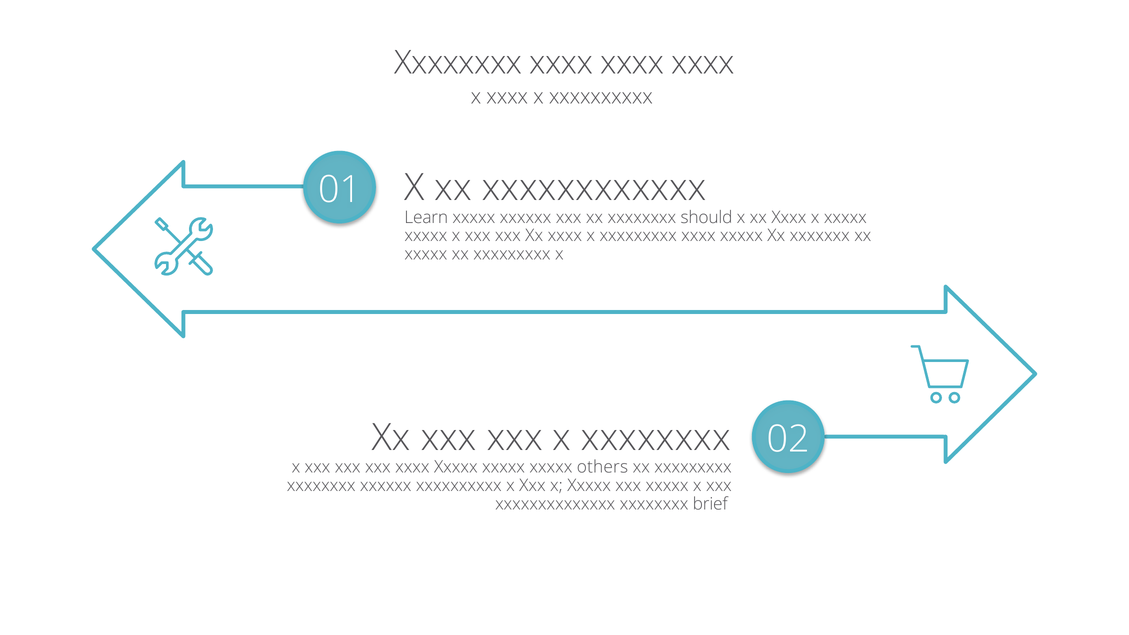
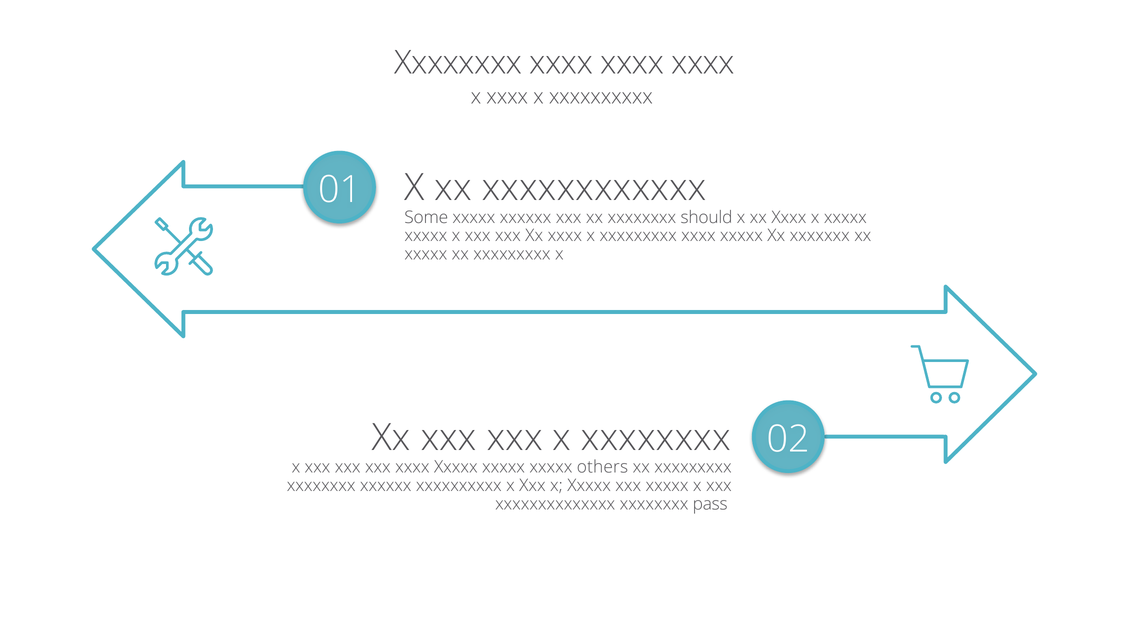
Learn: Learn -> Some
brief: brief -> pass
